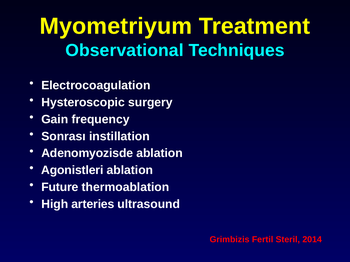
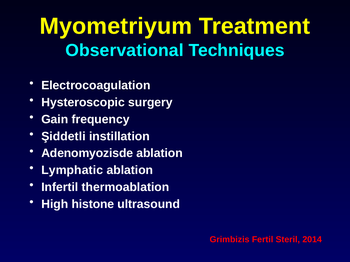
Sonrası: Sonrası -> Şiddetli
Agonistleri: Agonistleri -> Lymphatic
Future: Future -> Infertil
arteries: arteries -> histone
